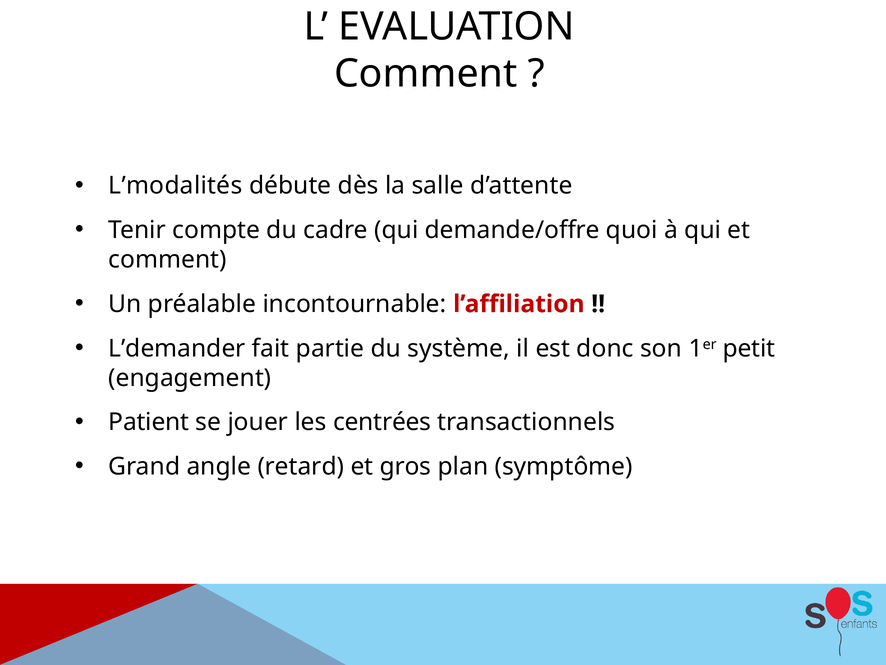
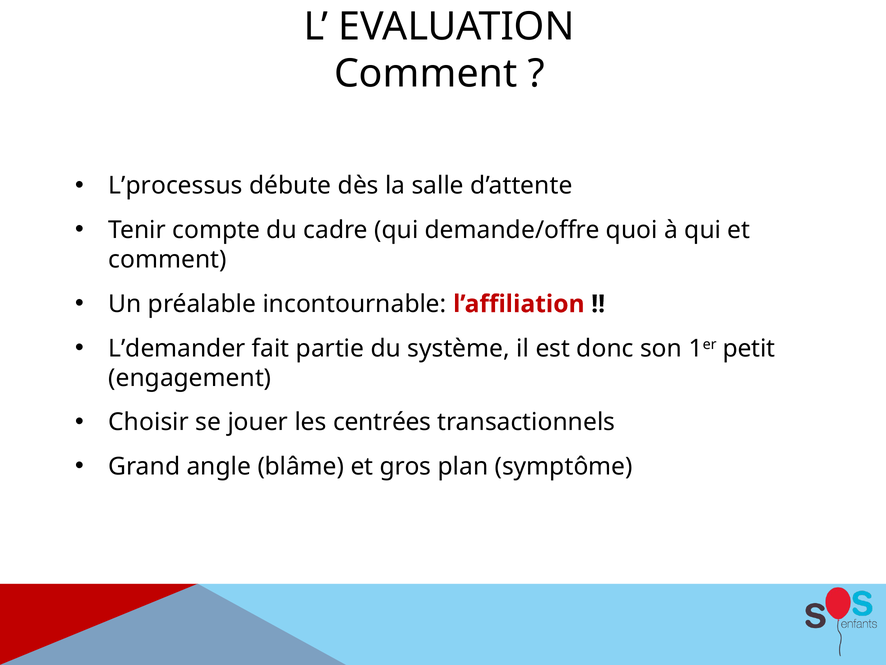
L’modalités: L’modalités -> L’processus
Patient: Patient -> Choisir
retard: retard -> blâme
